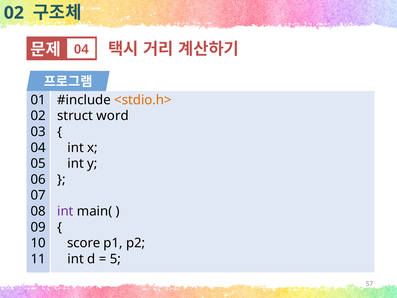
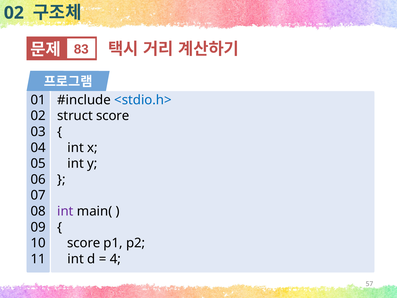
04 at (81, 49): 04 -> 83
<stdio.h> colour: orange -> blue
struct word: word -> score
5: 5 -> 4
